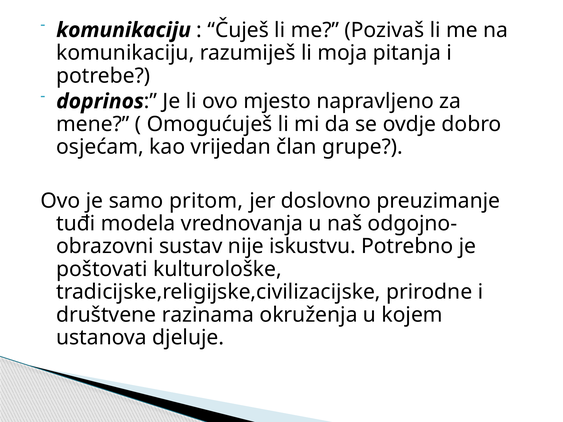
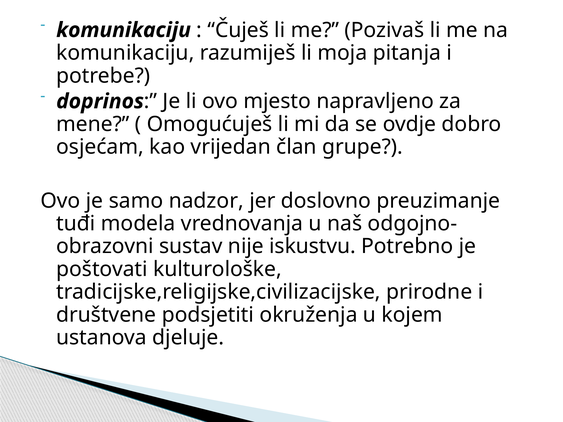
pritom: pritom -> nadzor
razinama: razinama -> podsjetiti
